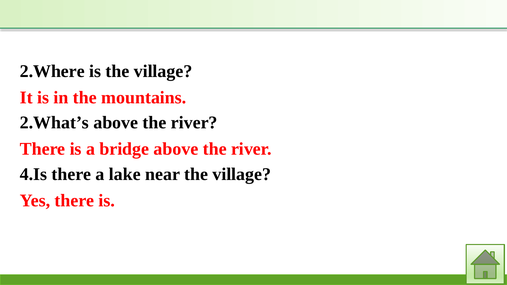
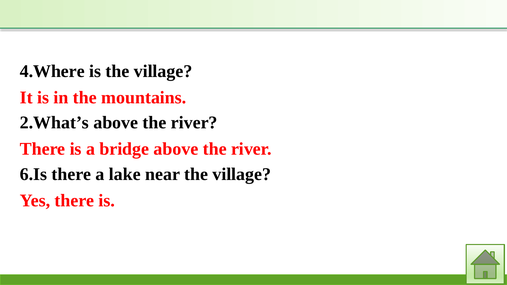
2.Where: 2.Where -> 4.Where
4.Is: 4.Is -> 6.Is
